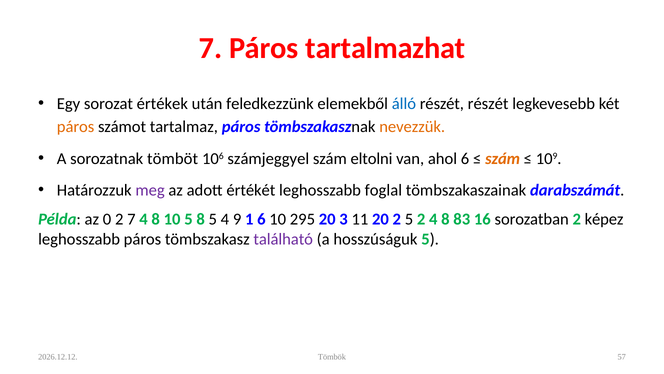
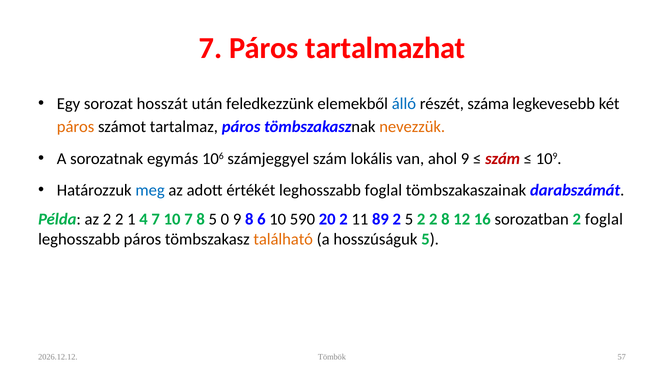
értékek: értékek -> hosszát
részét részét: részét -> száma
tömböt: tömböt -> egymás
eltolni: eltolni -> lokális
ahol 6: 6 -> 9
szám at (503, 158) colour: orange -> red
meg colour: purple -> blue
az 0: 0 -> 2
2 7: 7 -> 1
8 at (156, 219): 8 -> 7
10 5: 5 -> 7
5 4: 4 -> 0
9 1: 1 -> 8
295: 295 -> 590
20 3: 3 -> 2
11 20: 20 -> 89
5 2 4: 4 -> 2
83: 83 -> 12
2 képez: képez -> foglal
található colour: purple -> orange
